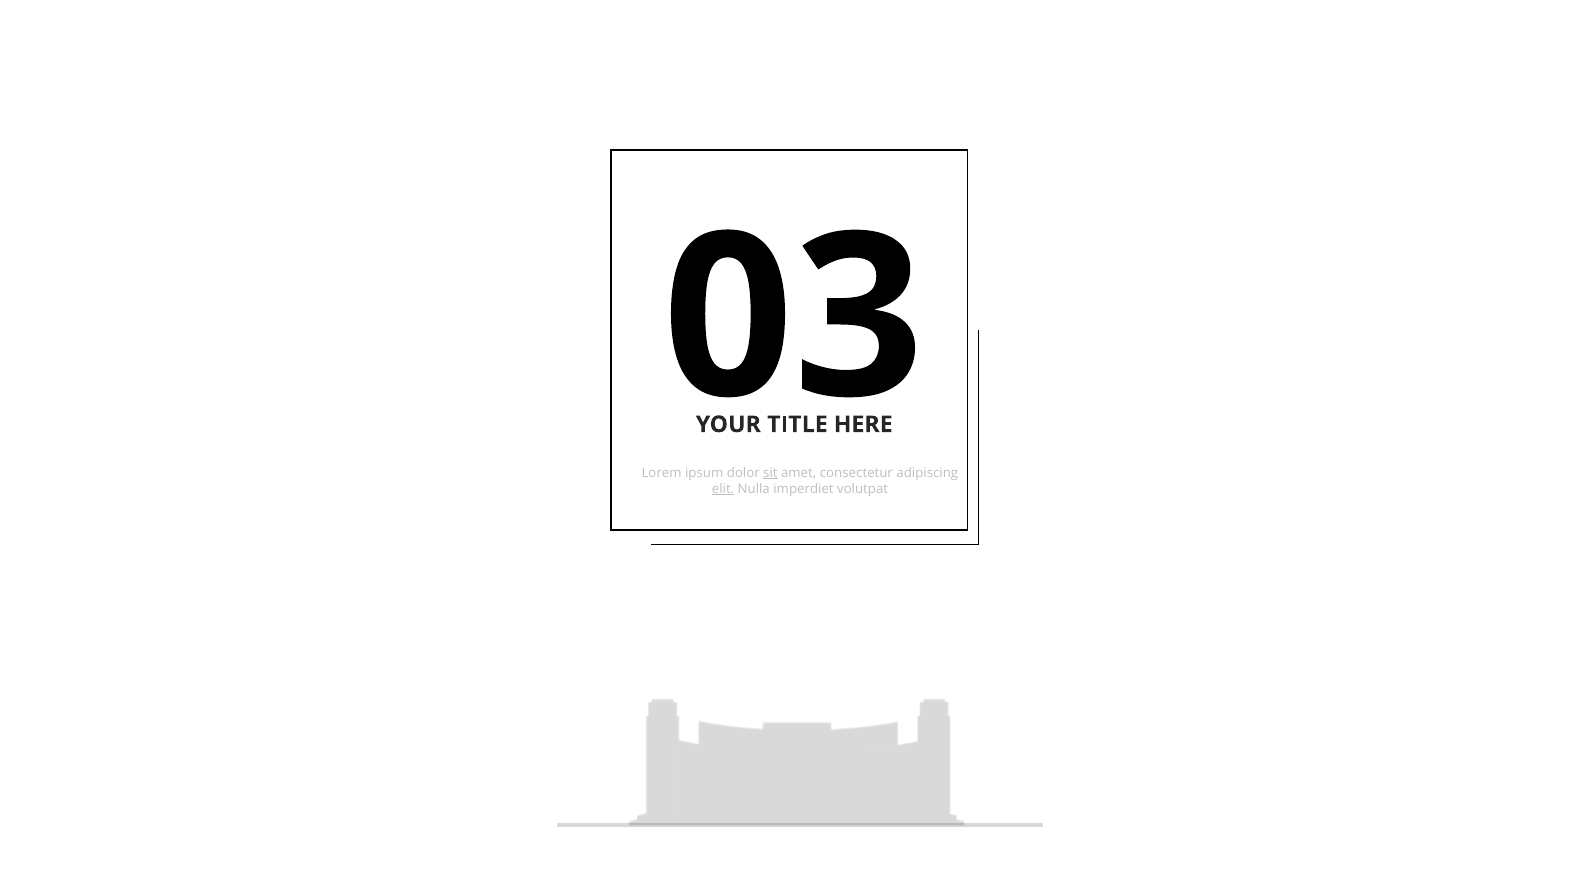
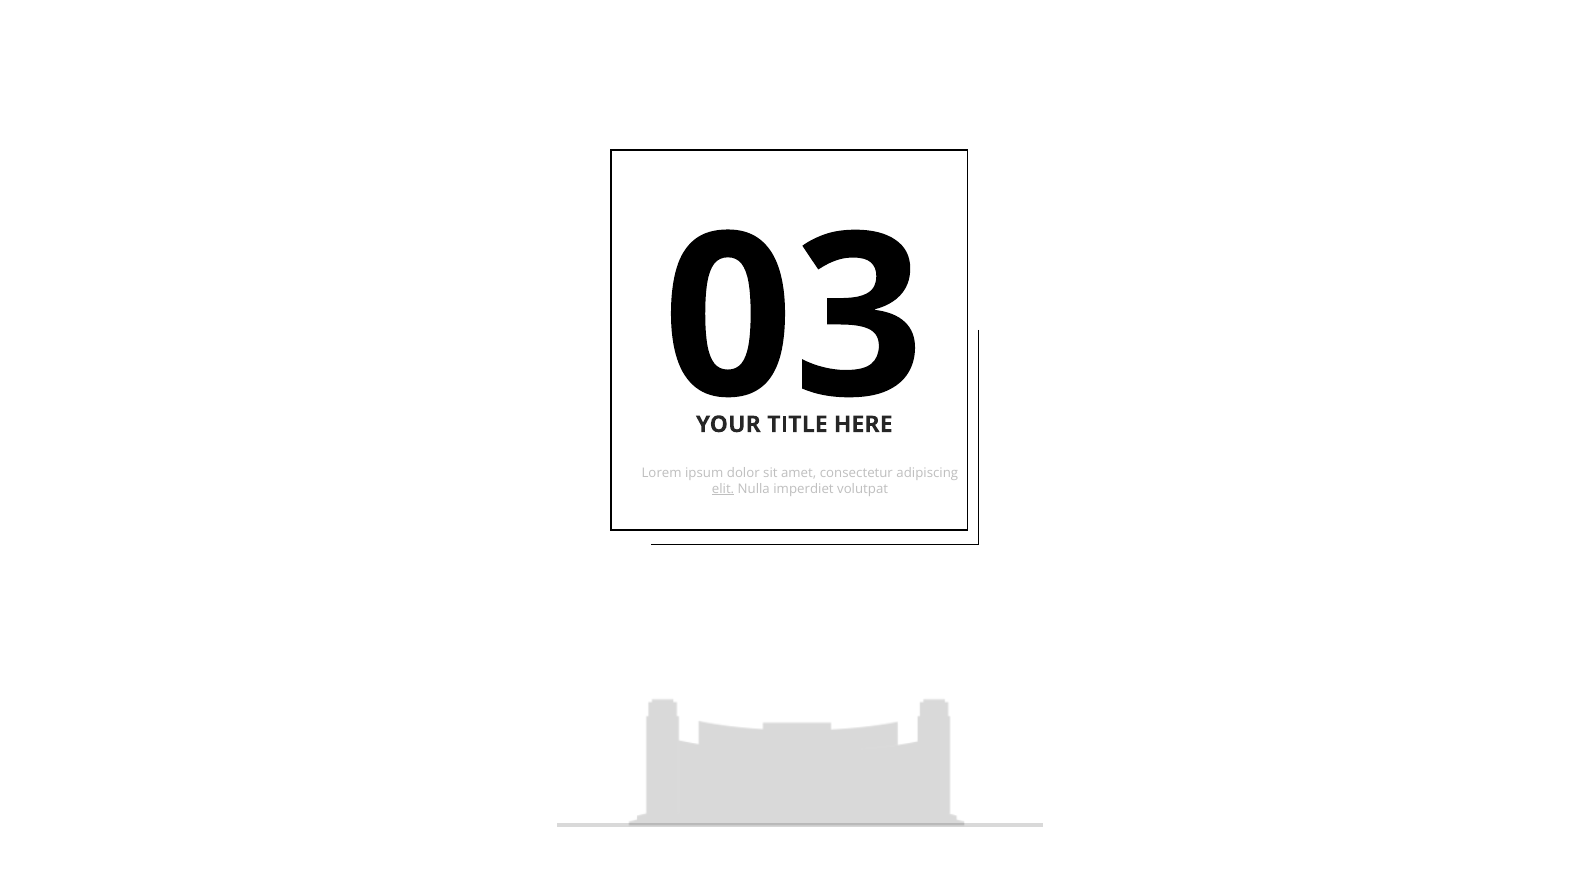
sit underline: present -> none
